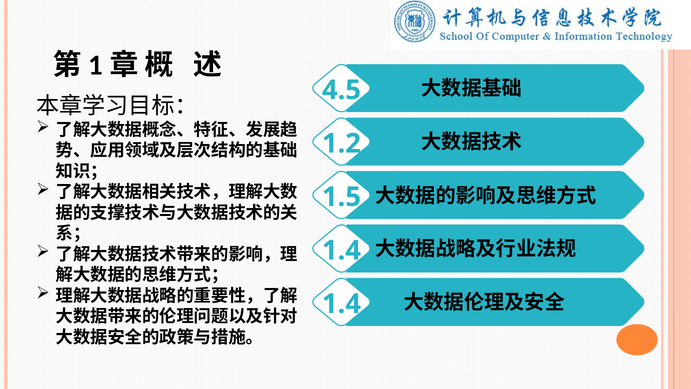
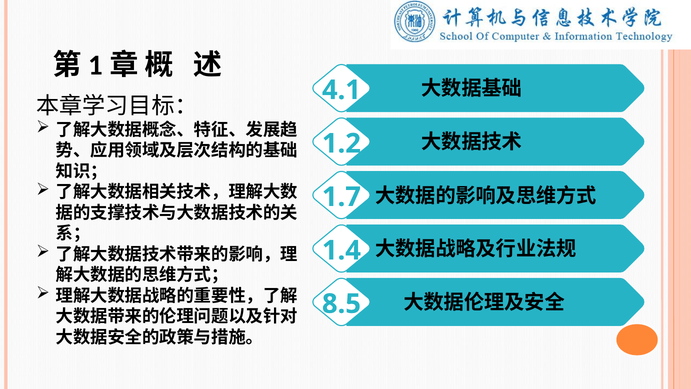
4.5: 4.5 -> 4.1
1.5: 1.5 -> 1.7
1.4 at (341, 304): 1.4 -> 8.5
